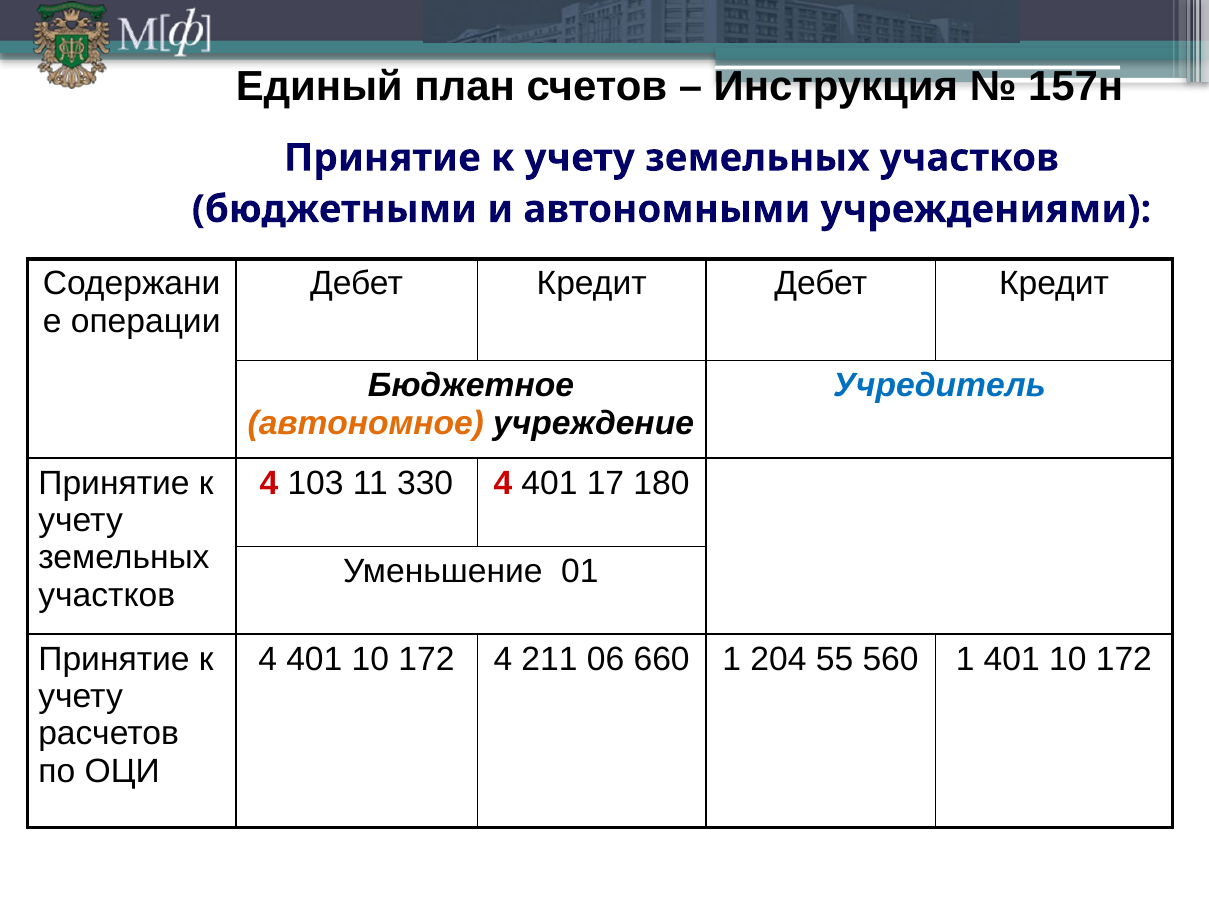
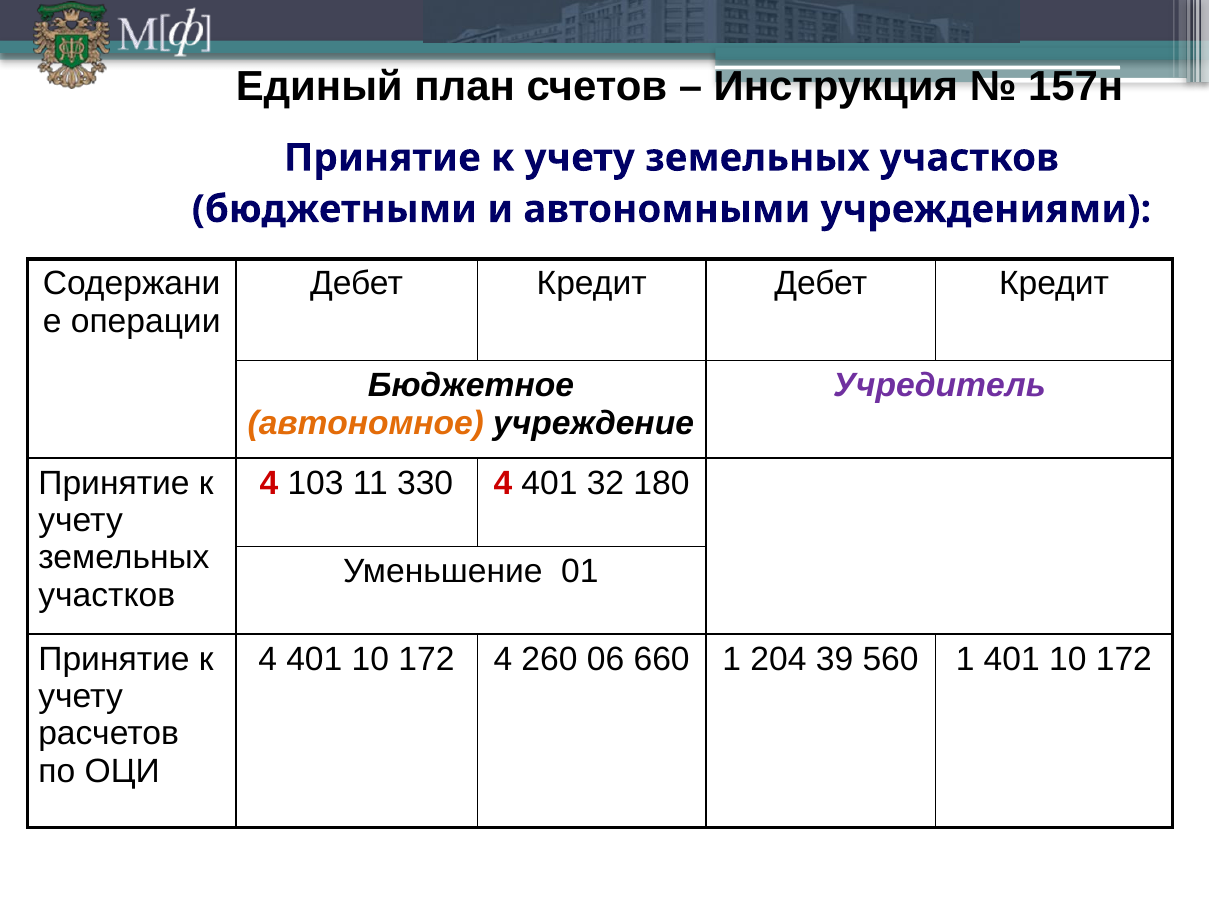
Учредитель colour: blue -> purple
17: 17 -> 32
211: 211 -> 260
55: 55 -> 39
